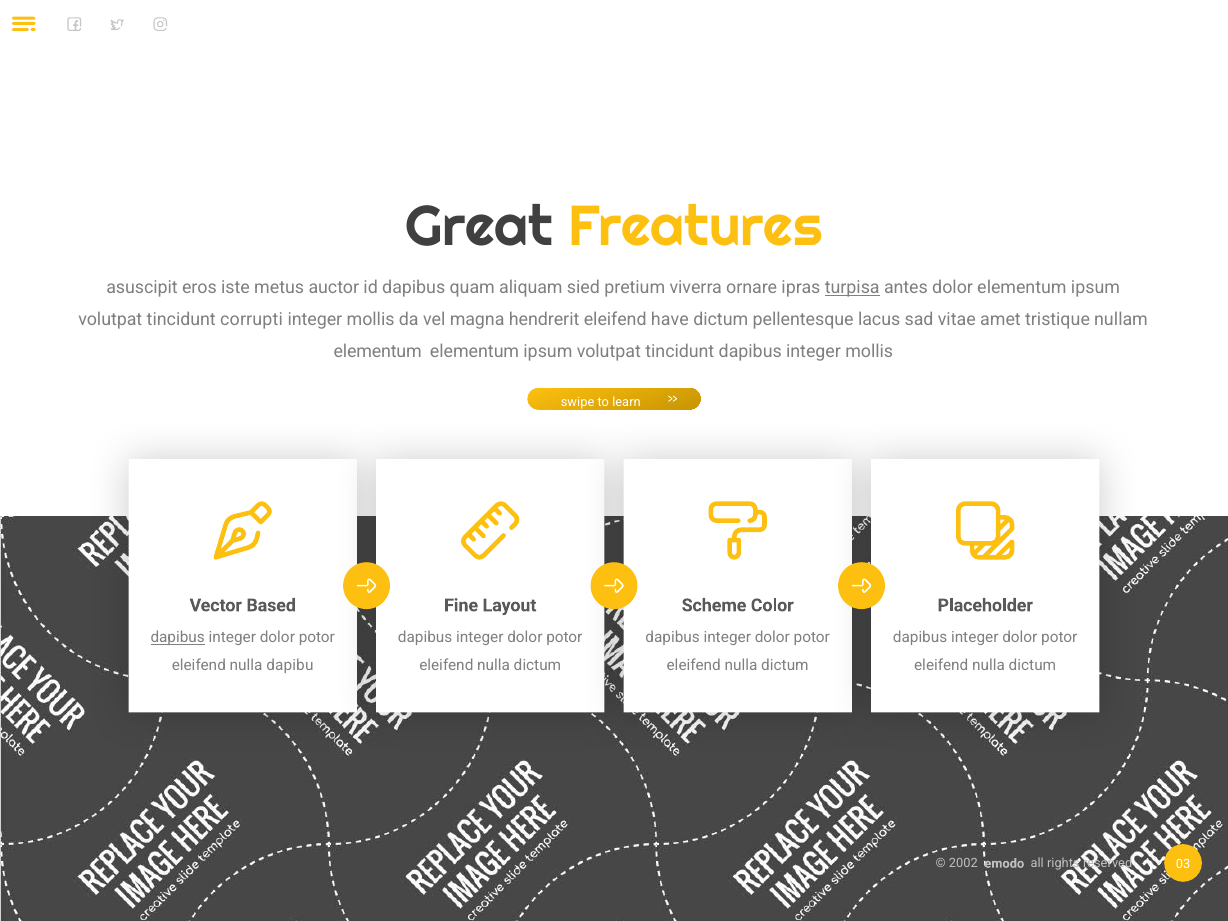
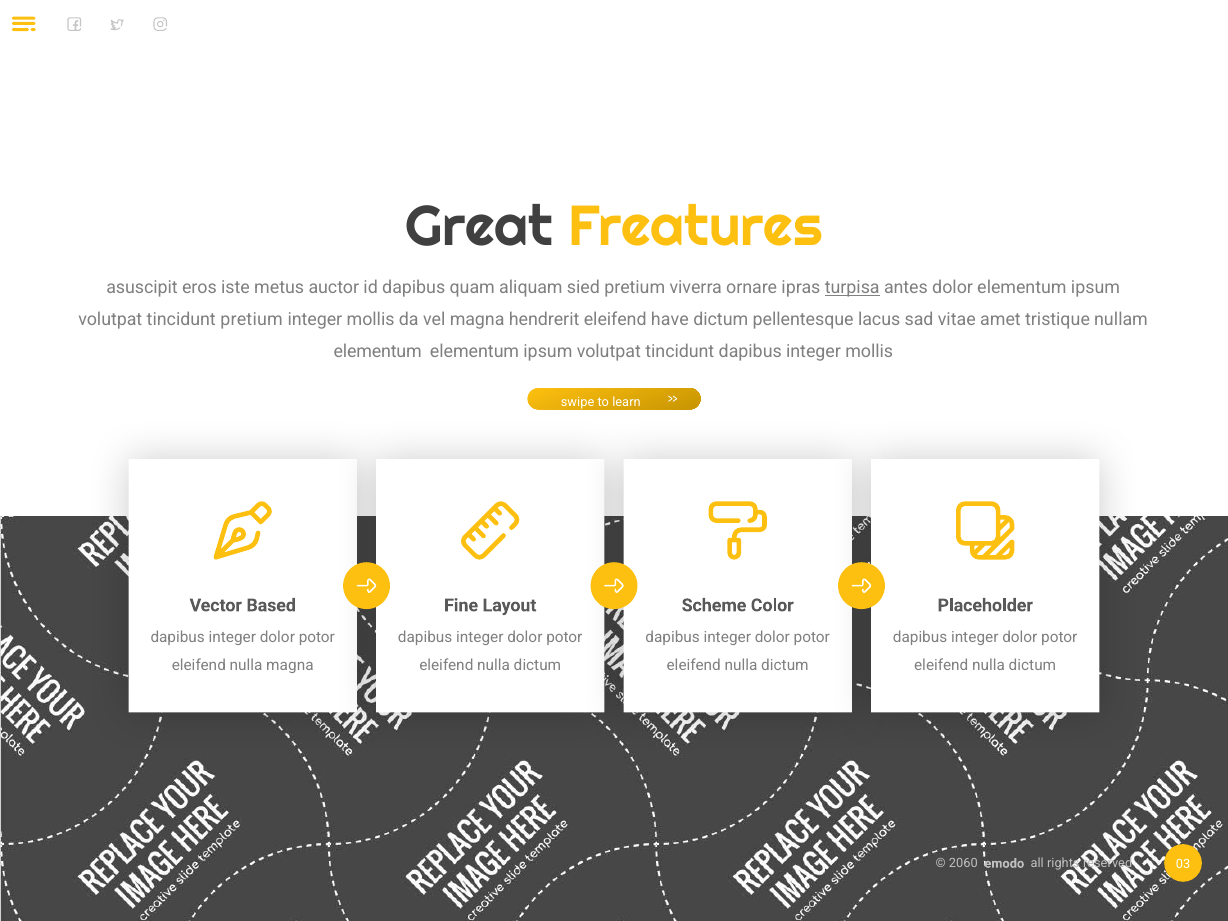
tincidunt corrupti: corrupti -> pretium
dapibus at (178, 638) underline: present -> none
nulla dapibu: dapibu -> magna
2002: 2002 -> 2060
